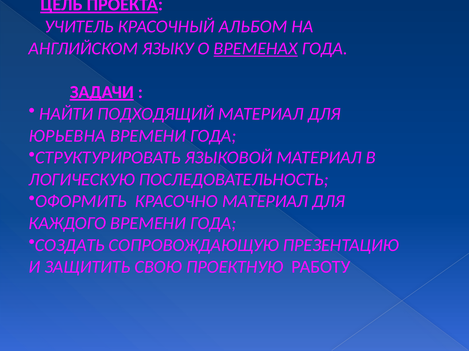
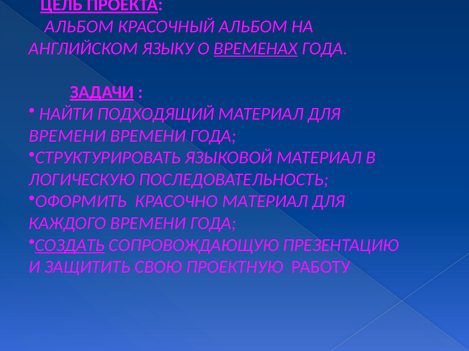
УЧИТЕЛЬ at (79, 27): УЧИТЕЛЬ -> АЛЬБОМ
ЮРЬЕВНА at (67, 136): ЮРЬЕВНА -> ВРЕМЕНИ
СОЗДАТЬ underline: none -> present
